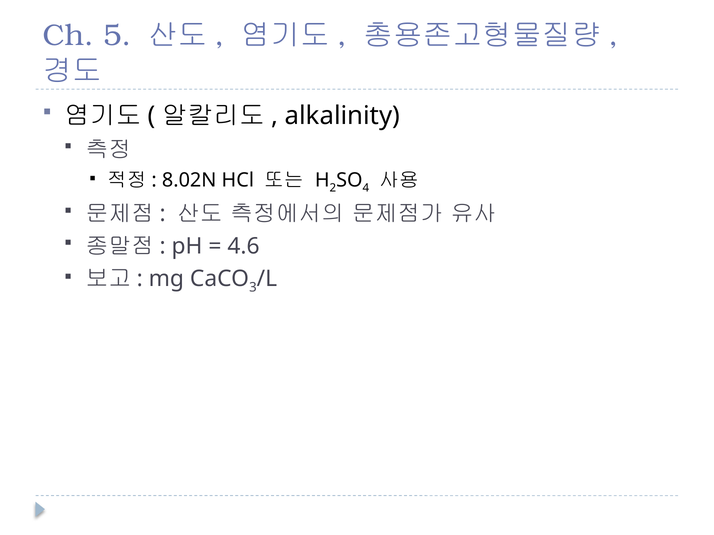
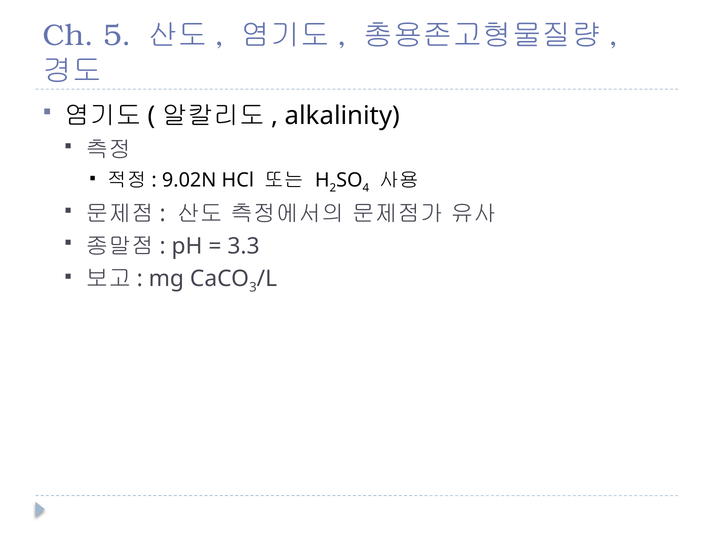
8.02N: 8.02N -> 9.02N
4.6: 4.6 -> 3.3
